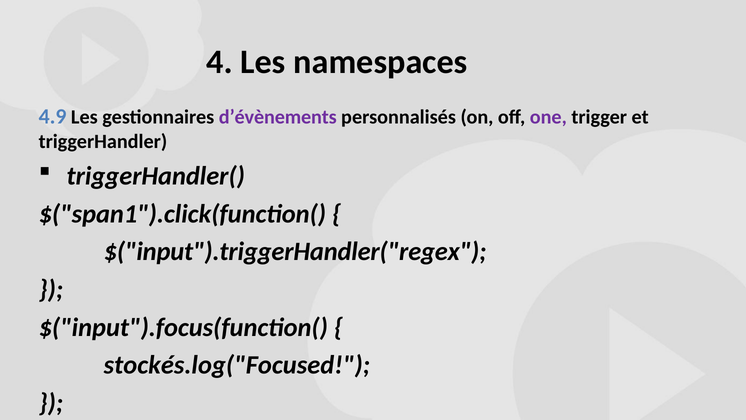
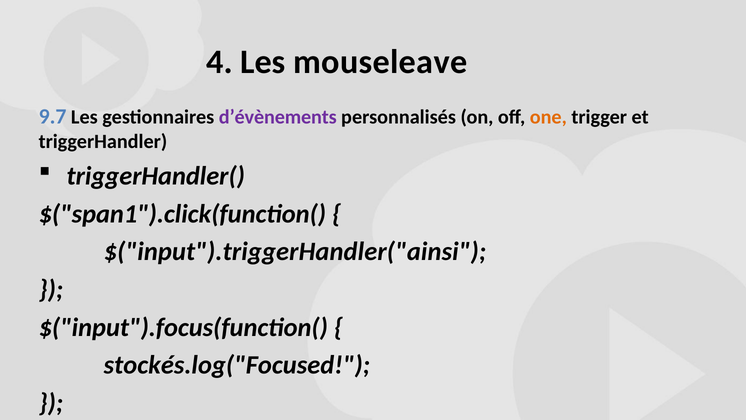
namespaces: namespaces -> mouseleave
4.9: 4.9 -> 9.7
one colour: purple -> orange
$("input").triggerHandler("regex: $("input").triggerHandler("regex -> $("input").triggerHandler("ainsi
